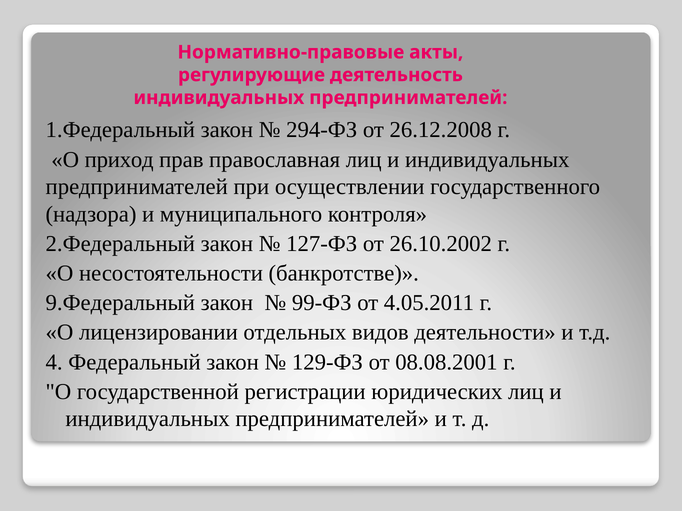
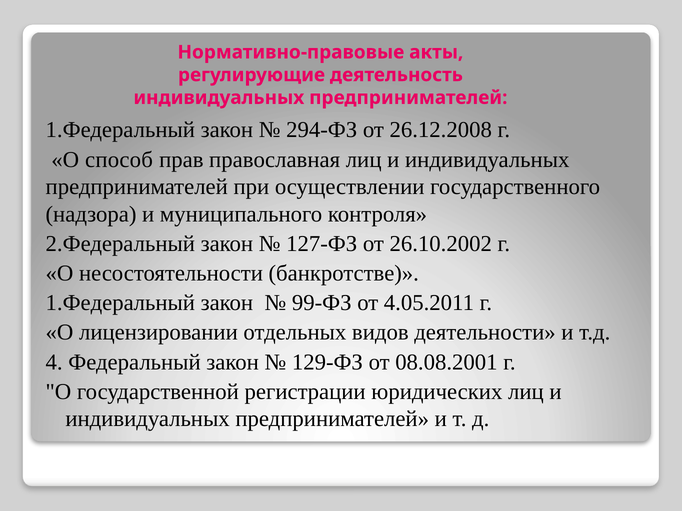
приход: приход -> способ
9.Федеральный at (120, 303): 9.Федеральный -> 1.Федеральный
